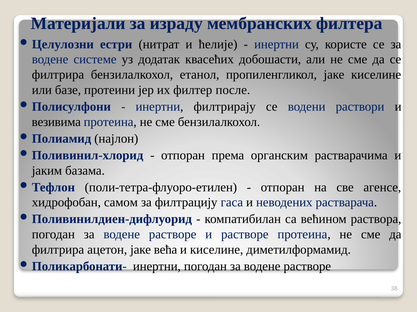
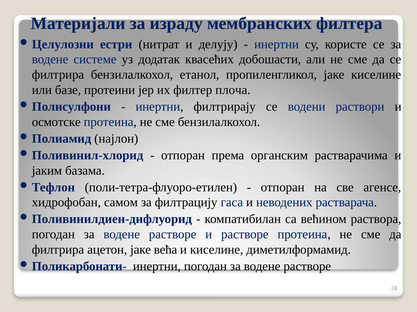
ћелије: ћелије -> делују
после: после -> плоча
везивима: везивима -> осмотске
